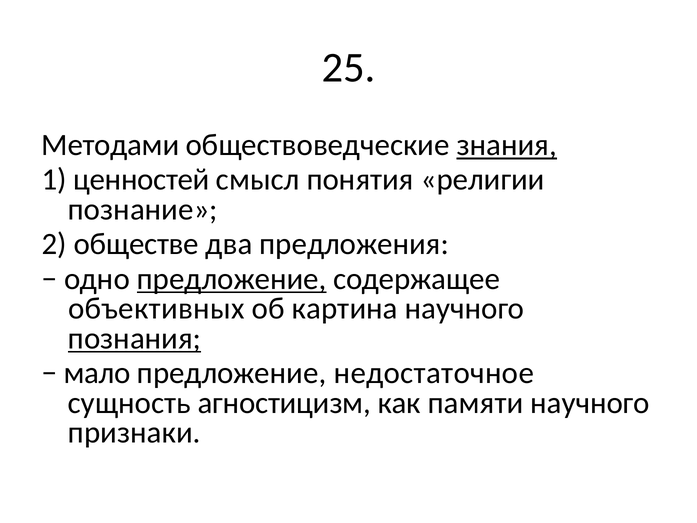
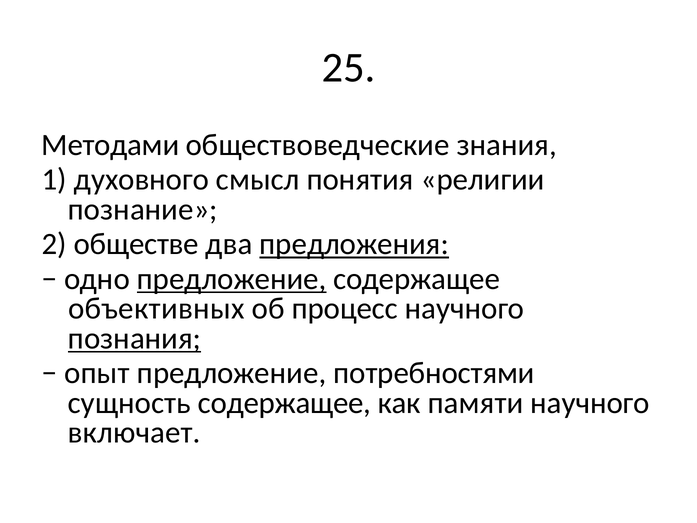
знания underline: present -> none
ценностей: ценностей -> духовного
предложения underline: none -> present
картина: картина -> процесс
мало: мало -> опыт
недостаточное: недостаточное -> потребностями
сущность агностицизм: агностицизм -> содержащее
признаки: признаки -> включает
